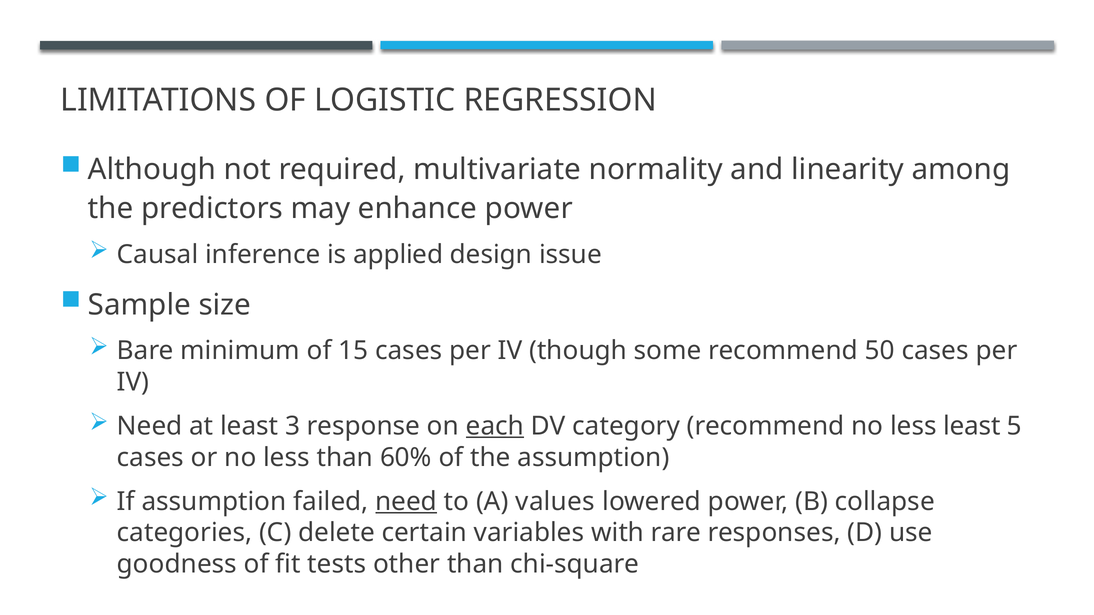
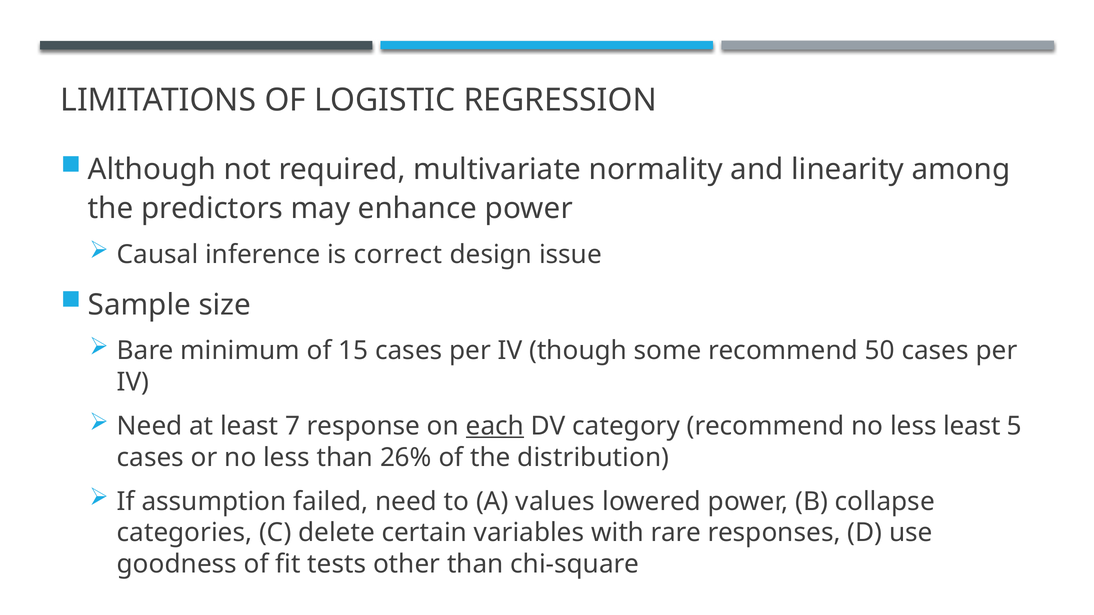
applied: applied -> correct
3: 3 -> 7
60%: 60% -> 26%
the assumption: assumption -> distribution
need at (406, 502) underline: present -> none
